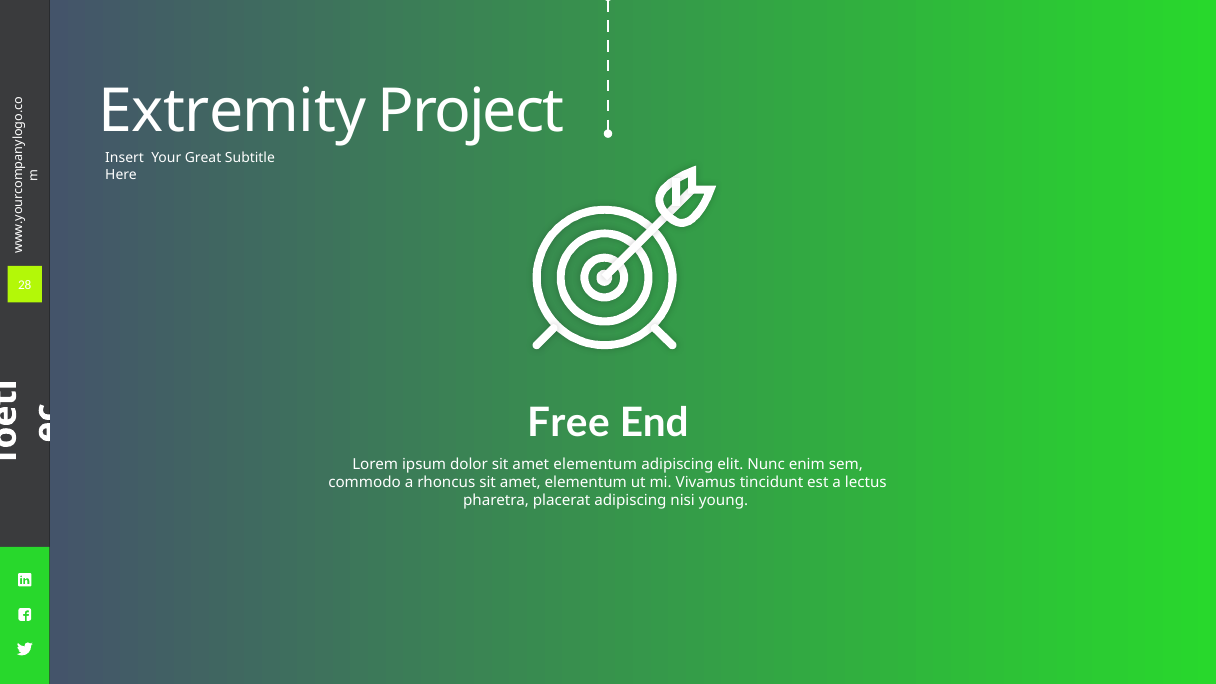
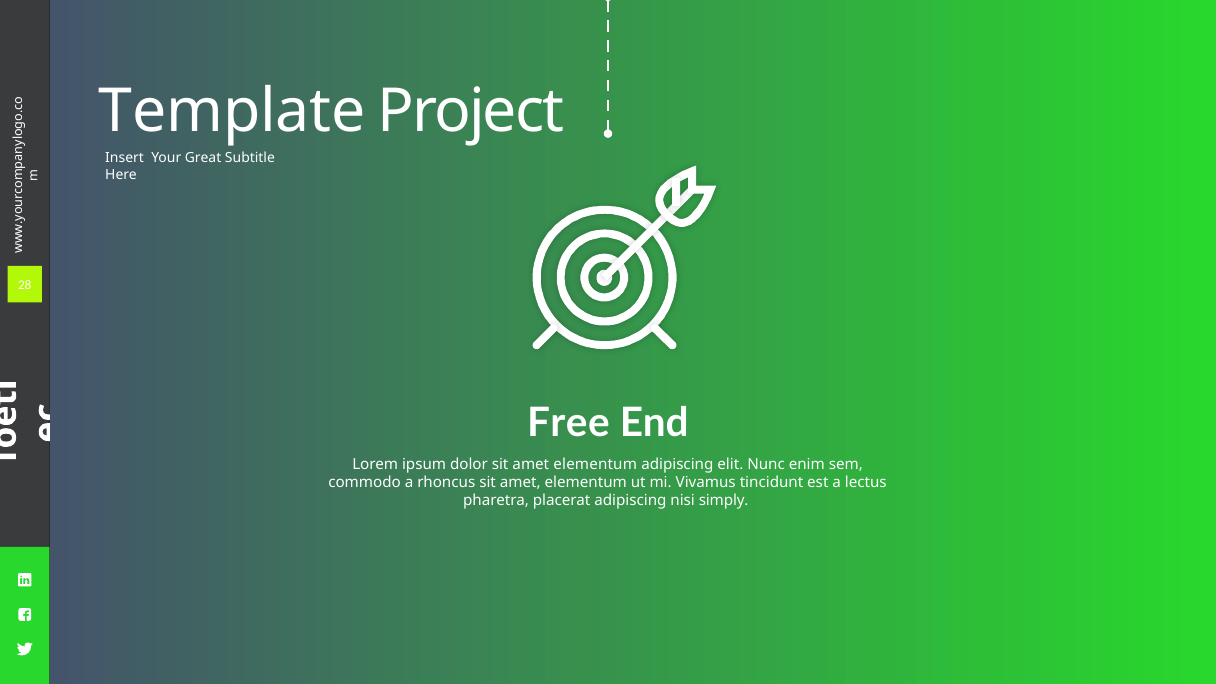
Extremity: Extremity -> Template
young: young -> simply
